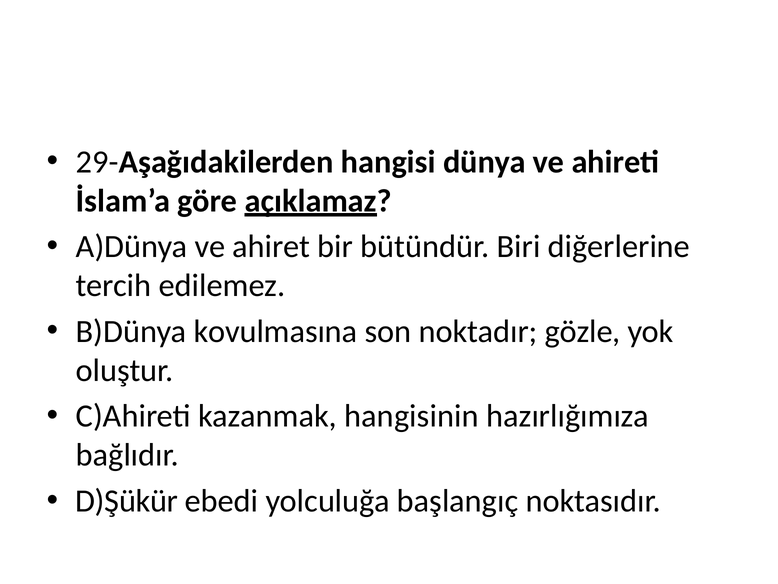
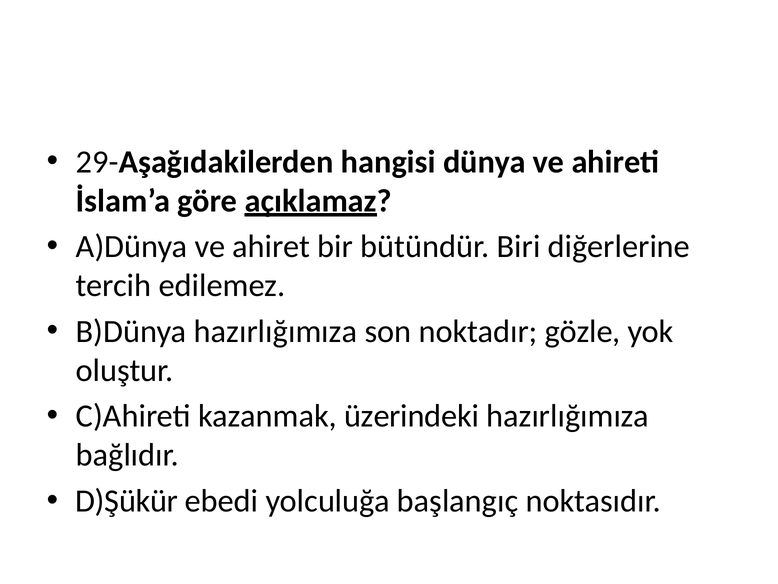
B)Dünya kovulmasına: kovulmasına -> hazırlığımıza
hangisinin: hangisinin -> üzerindeki
